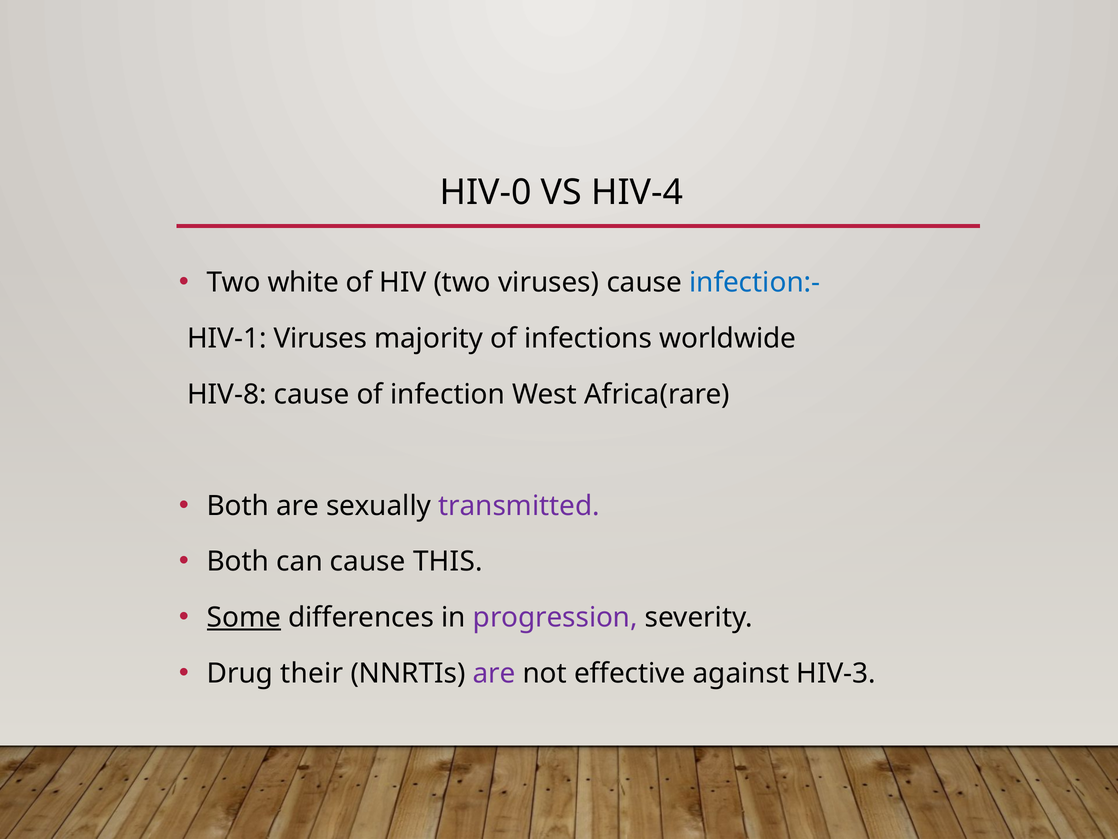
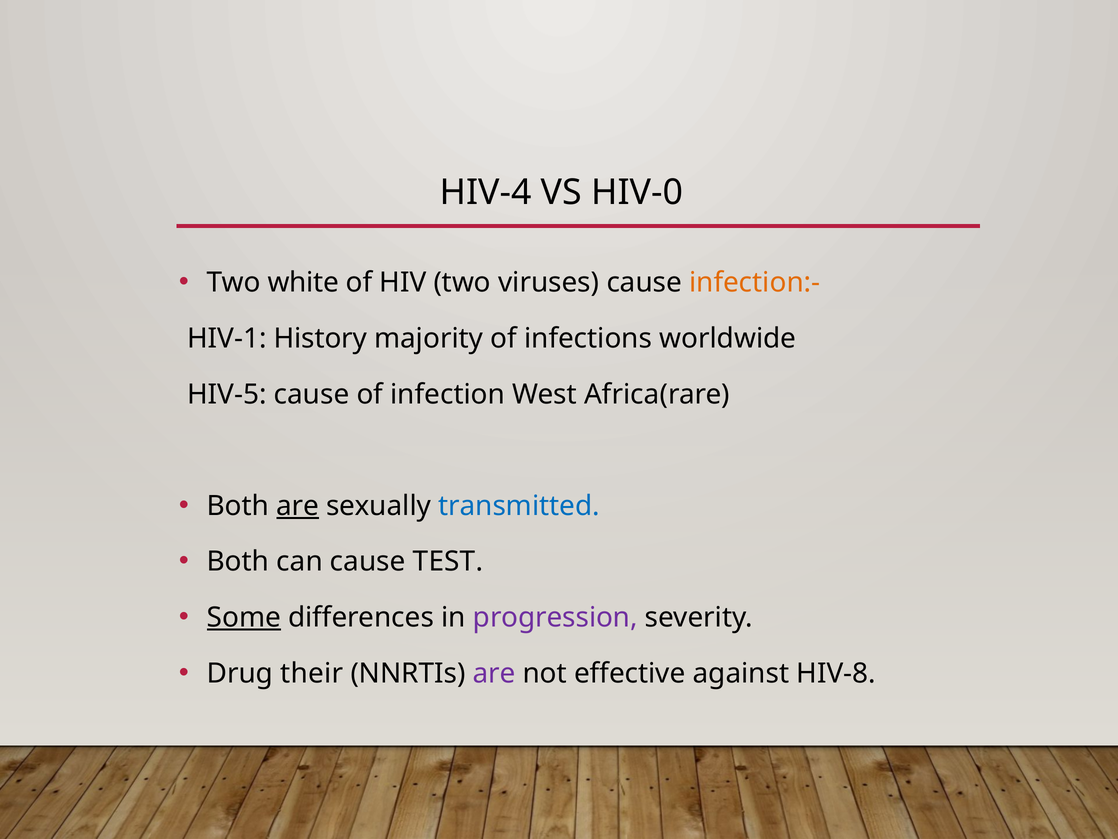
HIV-0: HIV-0 -> HIV-4
HIV-4: HIV-4 -> HIV-0
infection:- colour: blue -> orange
HIV-1 Viruses: Viruses -> History
HIV-8: HIV-8 -> HIV-5
are at (298, 506) underline: none -> present
transmitted colour: purple -> blue
THIS: THIS -> TEST
HIV-3: HIV-3 -> HIV-8
